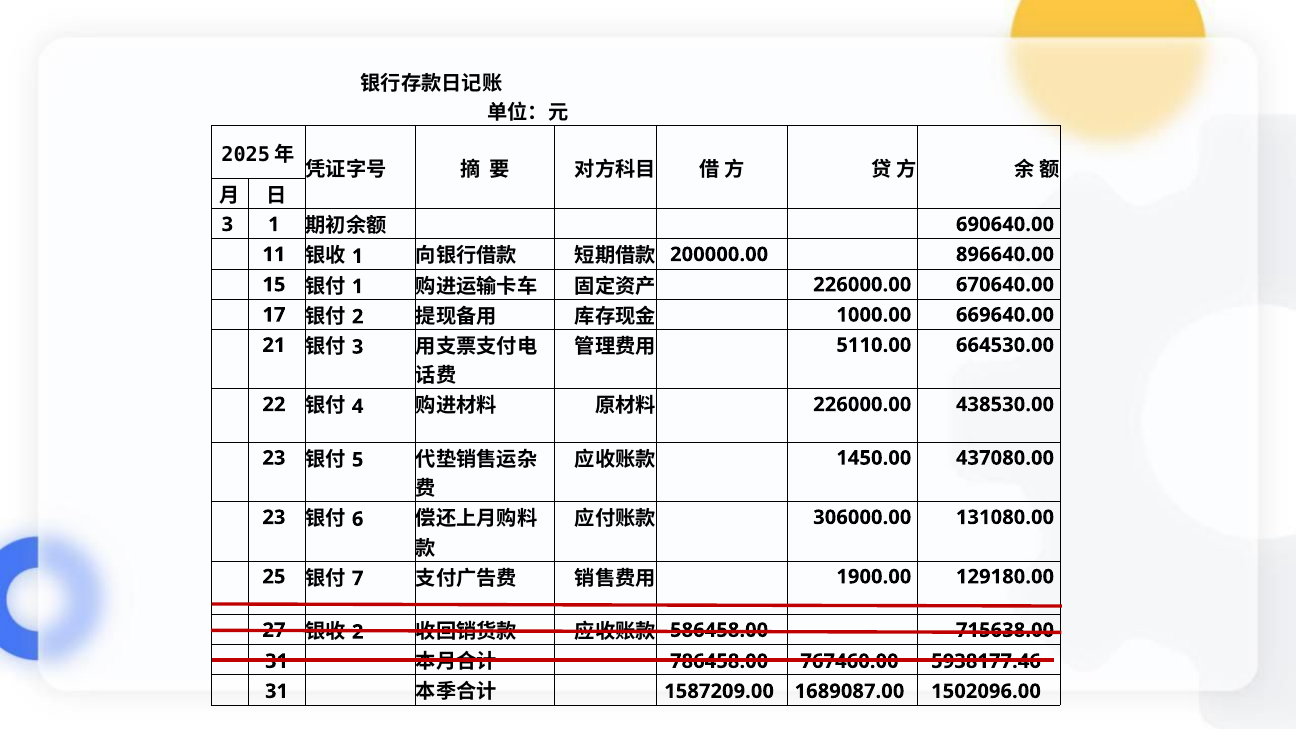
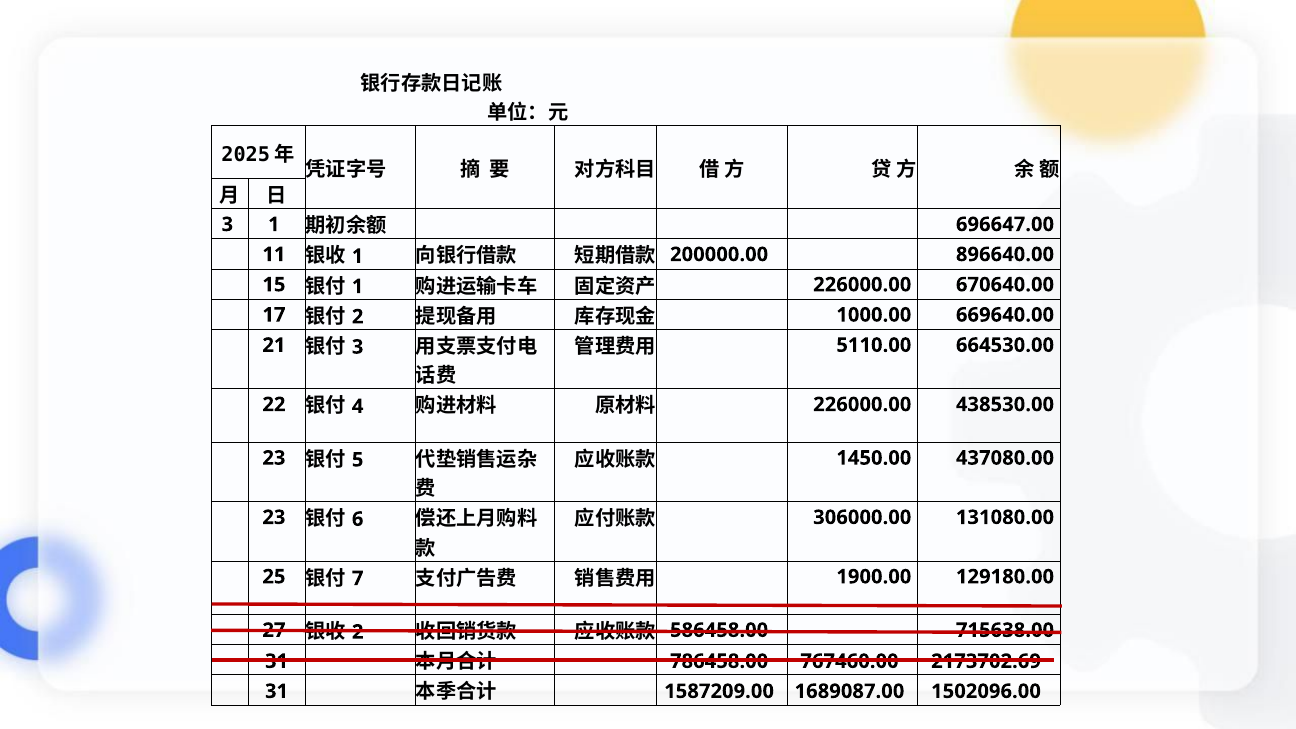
690640.00: 690640.00 -> 696647.00
5938177.46: 5938177.46 -> 2173702.69
